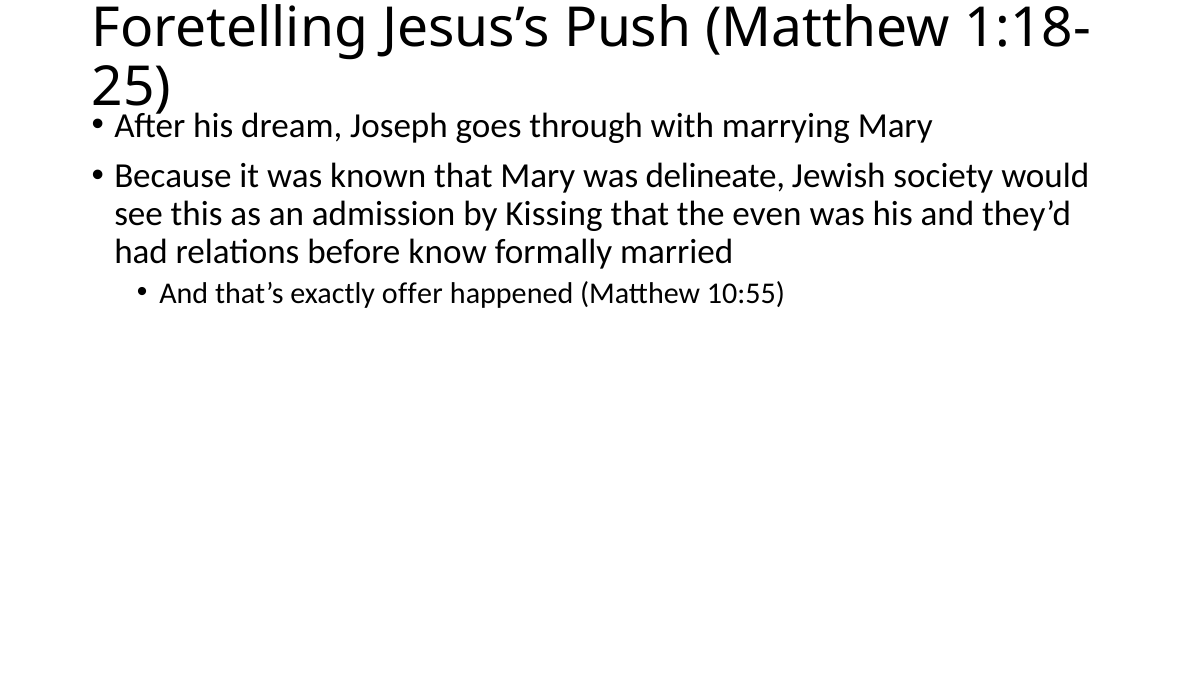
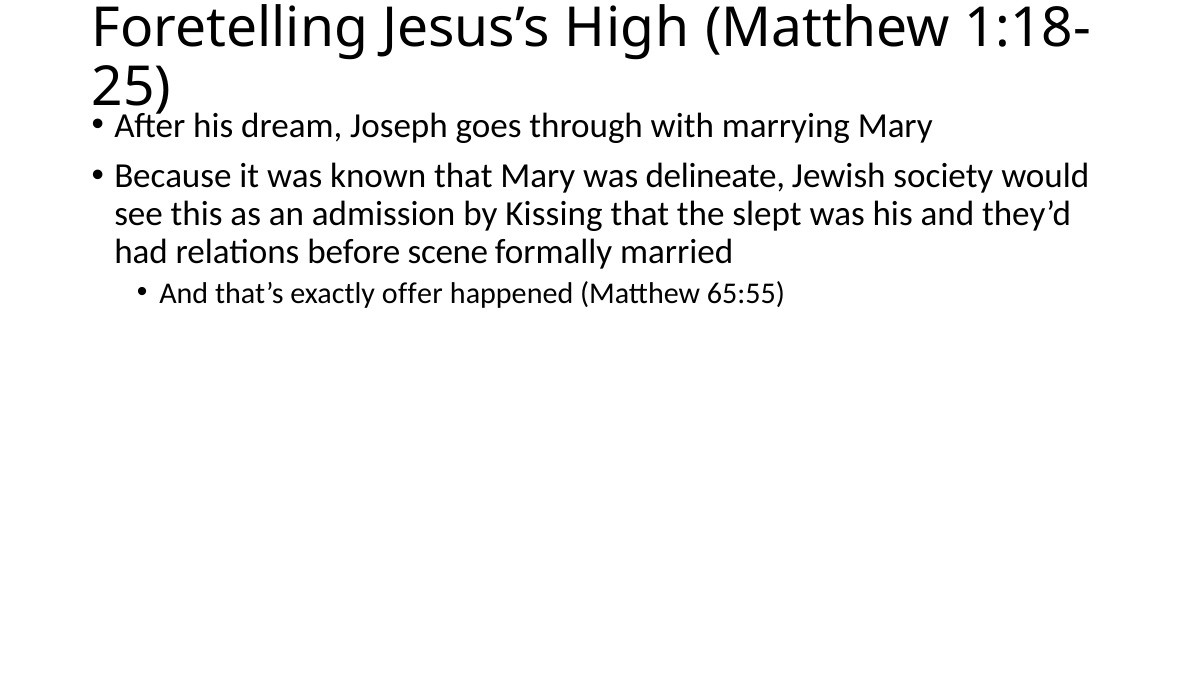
Push: Push -> High
even: even -> slept
know: know -> scene
10:55: 10:55 -> 65:55
